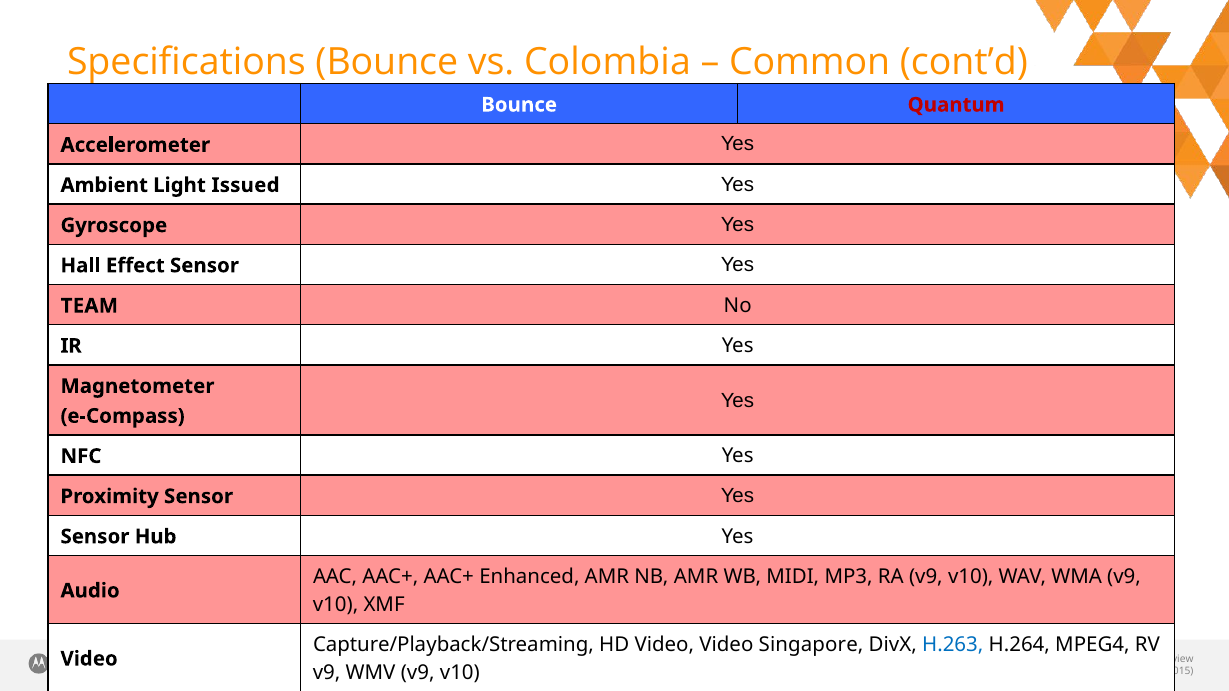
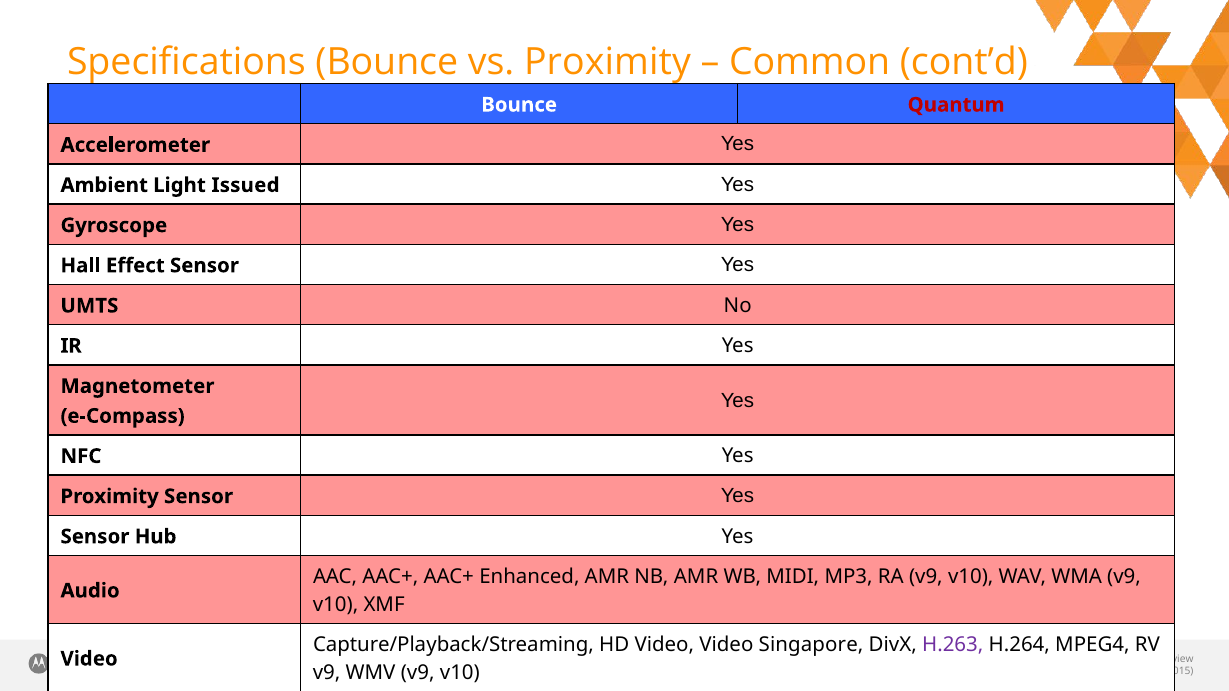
vs Colombia: Colombia -> Proximity
TEAM: TEAM -> UMTS
H.263 colour: blue -> purple
